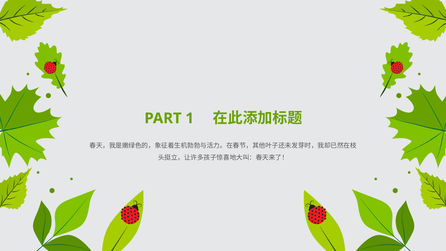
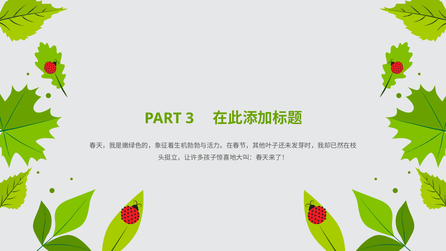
1: 1 -> 3
